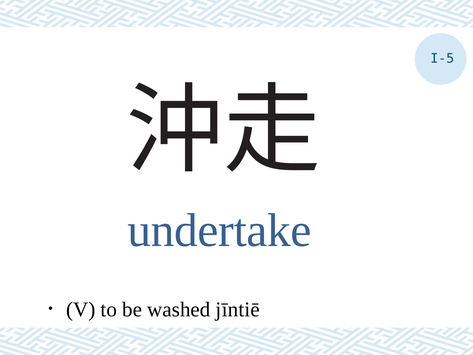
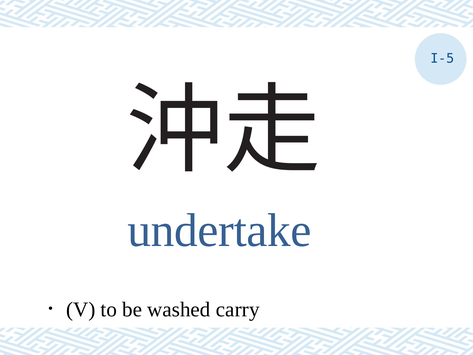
jīntiē: jīntiē -> carry
